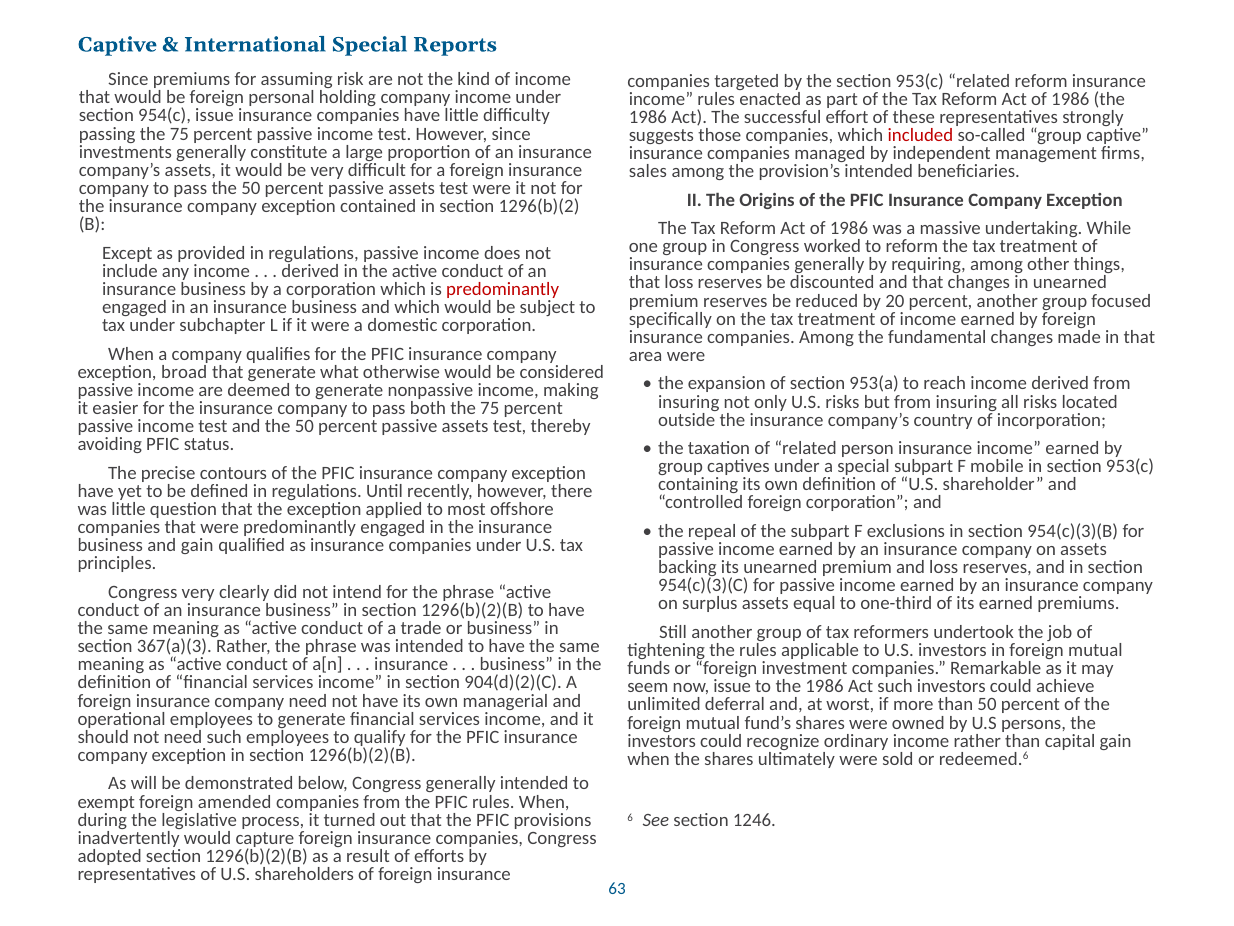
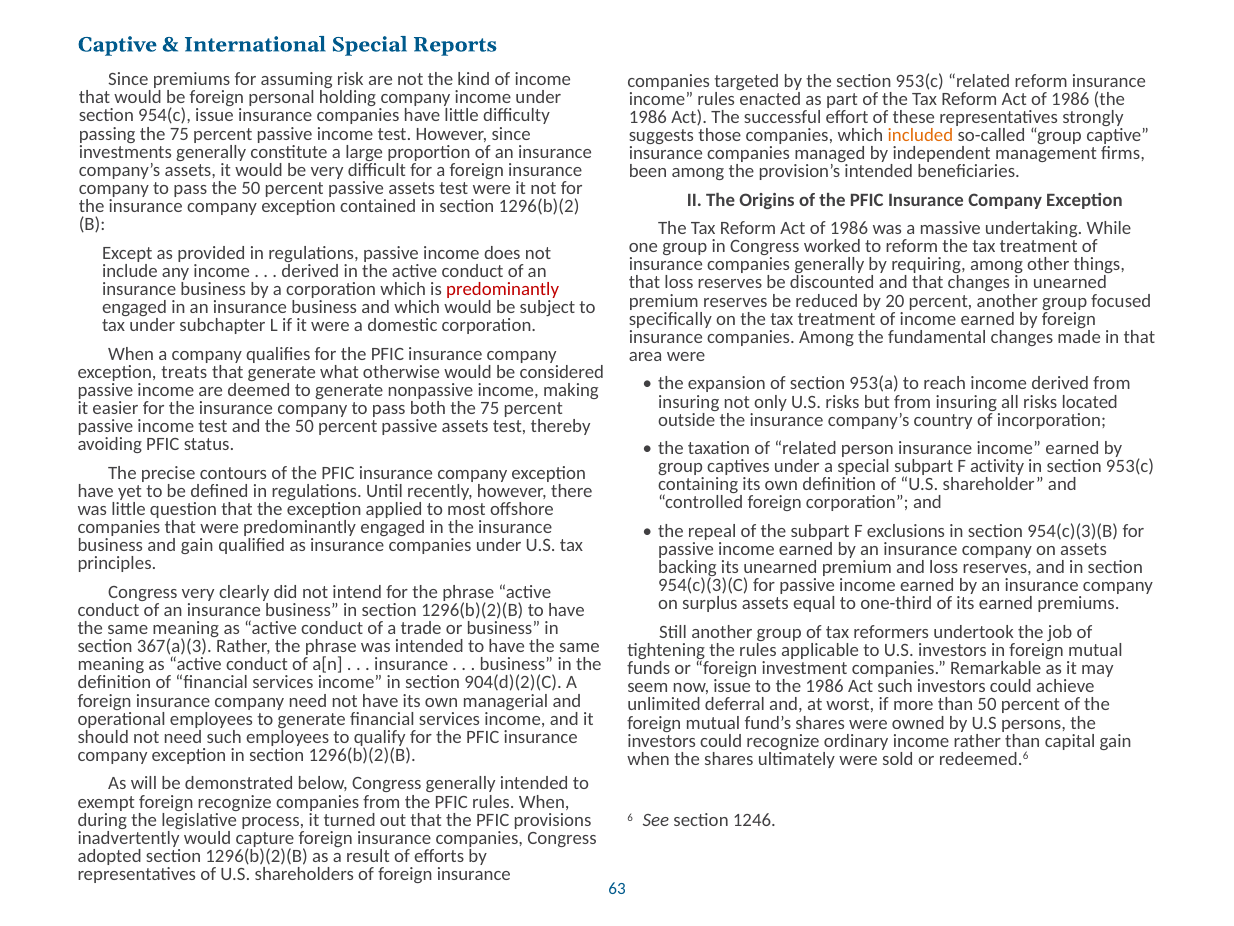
included colour: red -> orange
sales: sales -> been
broad: broad -> treats
mobile: mobile -> activity
foreign amended: amended -> recognize
